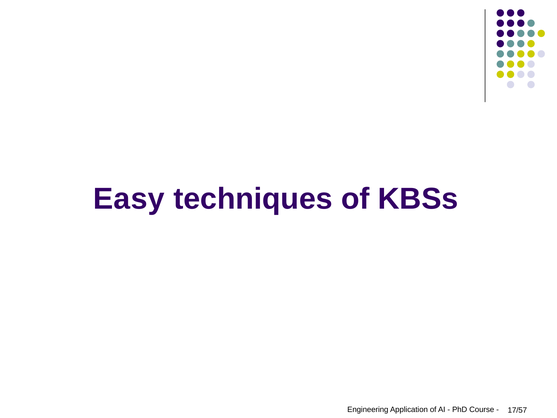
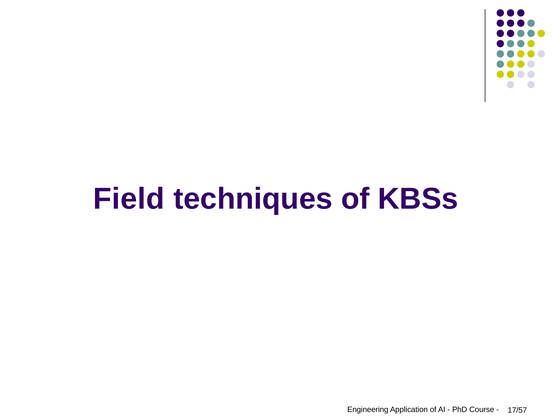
Easy: Easy -> Field
